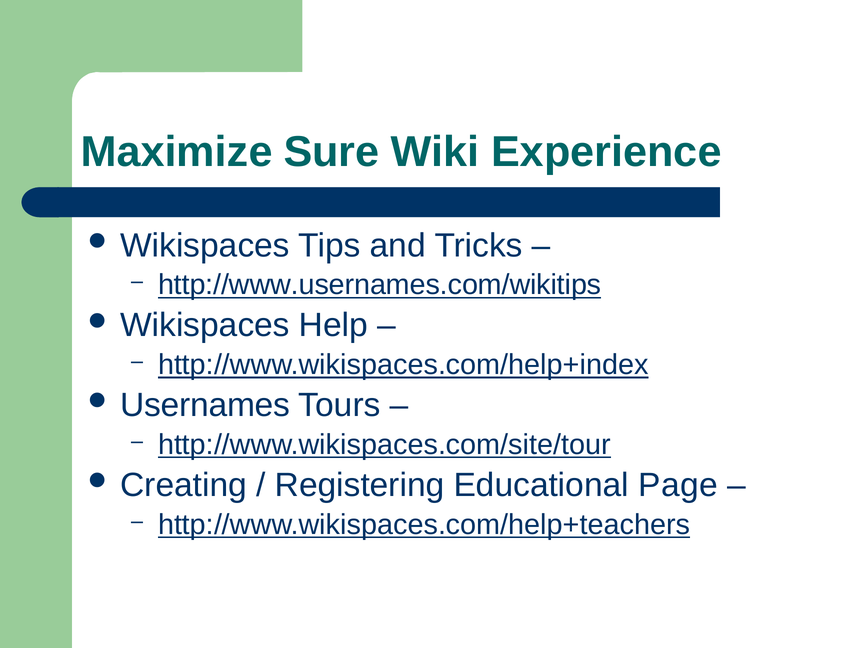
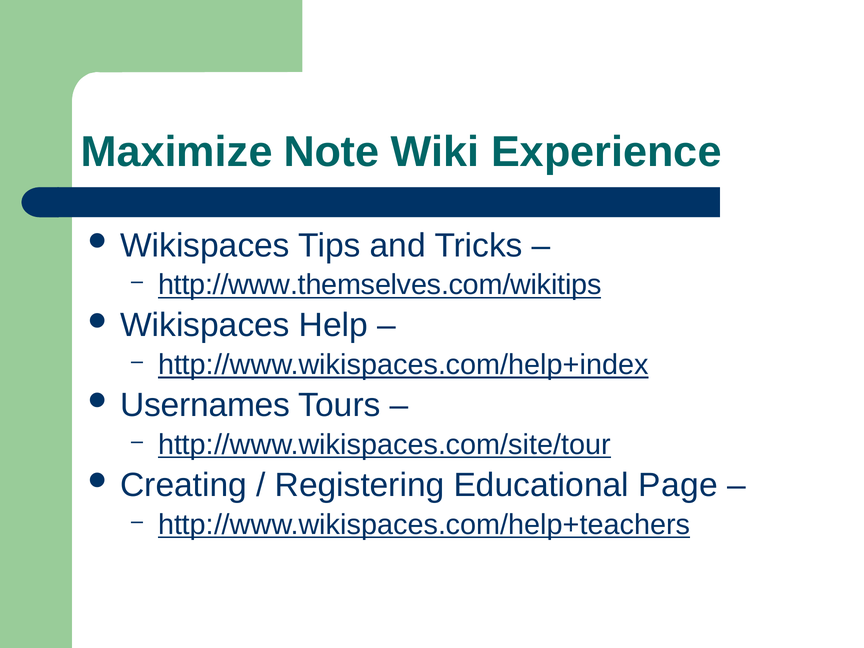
Sure: Sure -> Note
http://www.usernames.com/wikitips: http://www.usernames.com/wikitips -> http://www.themselves.com/wikitips
